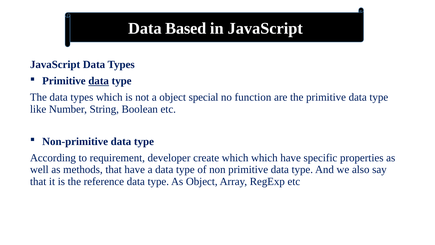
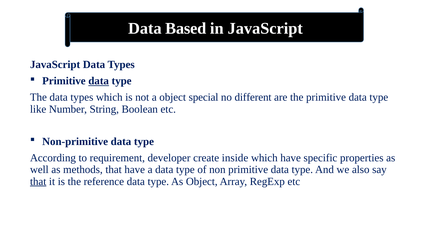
function: function -> different
create which: which -> inside
that at (38, 181) underline: none -> present
